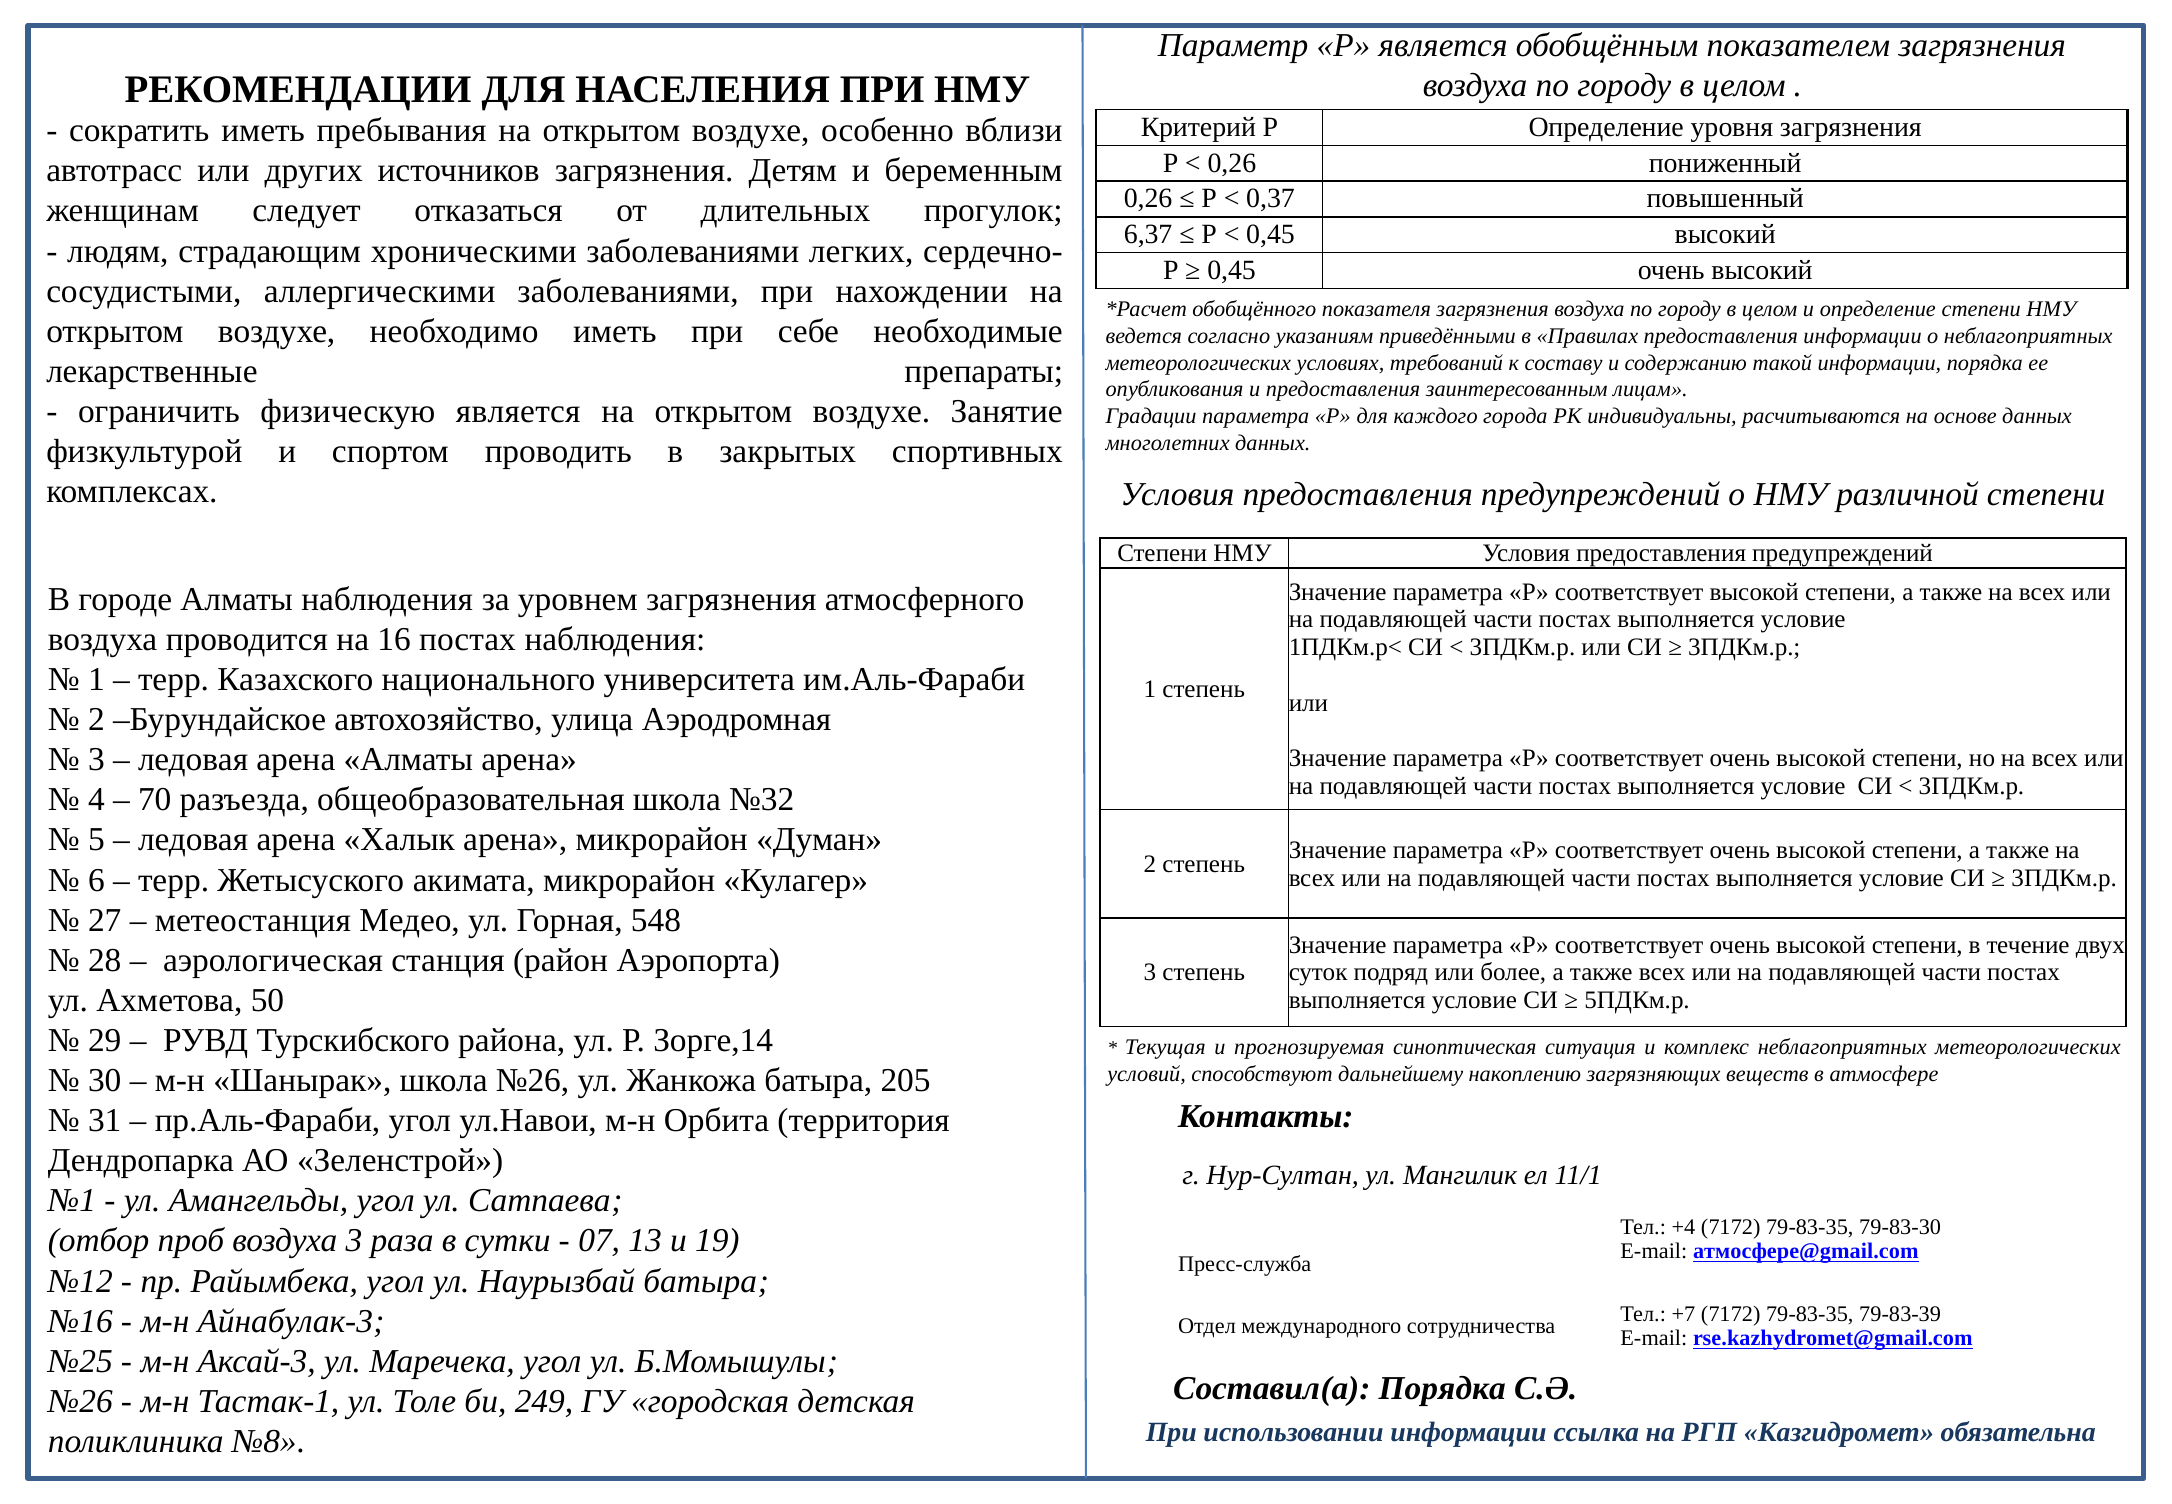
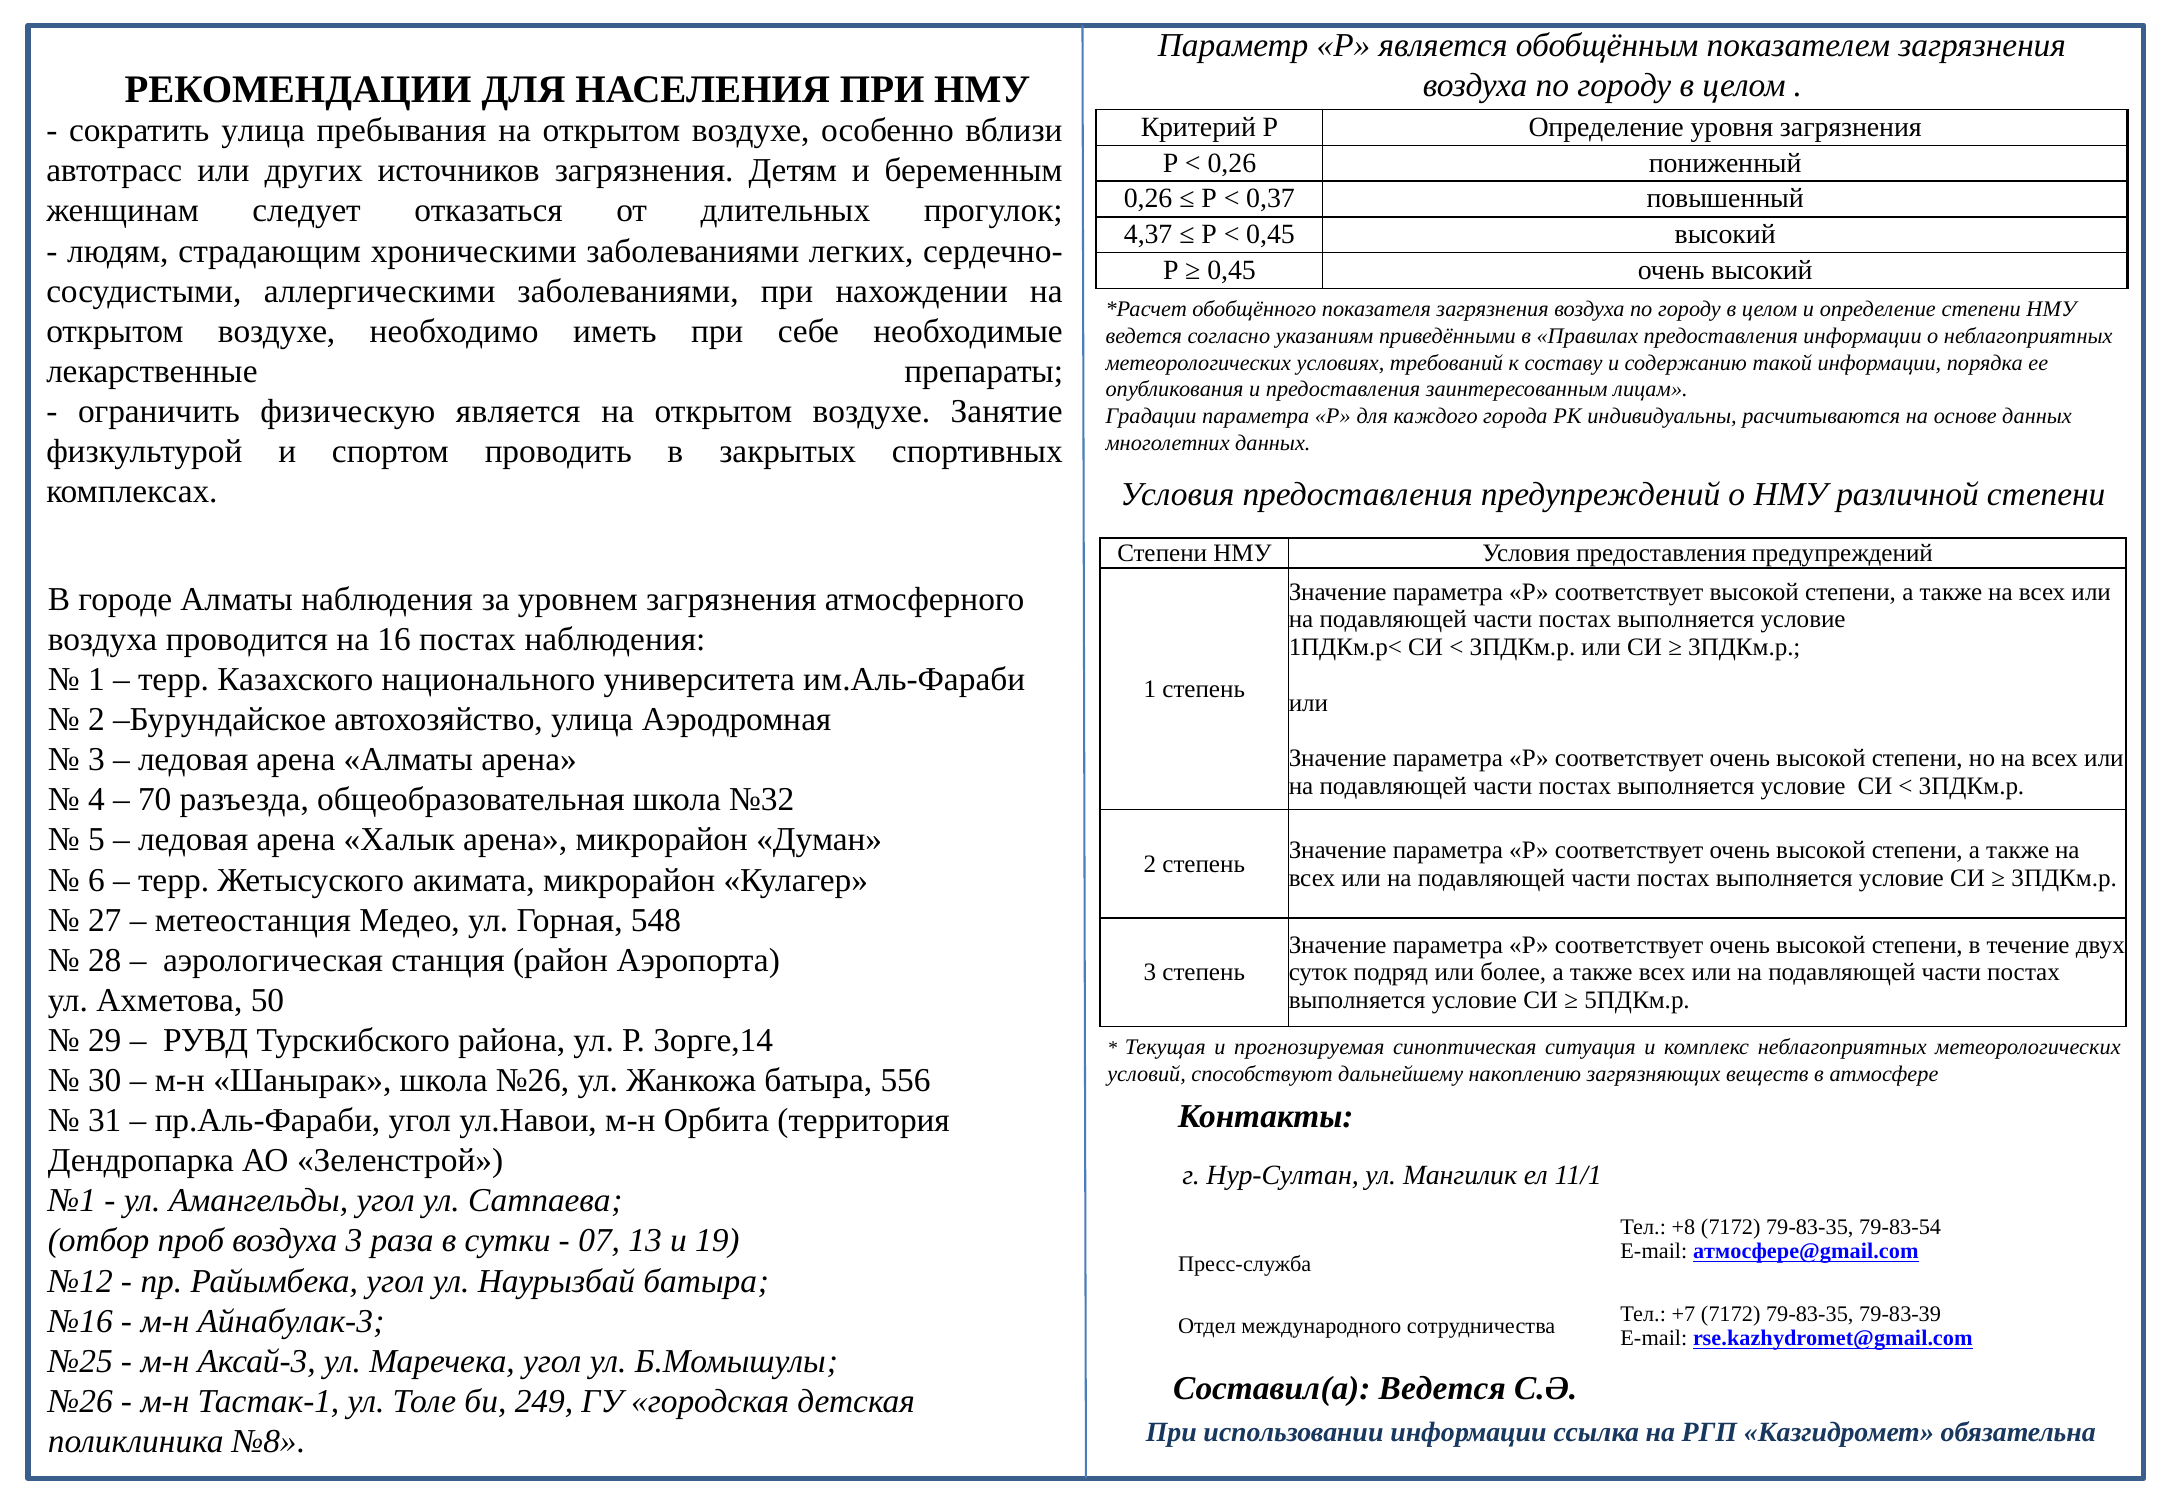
сократить иметь: иметь -> улица
6,37: 6,37 -> 4,37
205: 205 -> 556
+4: +4 -> +8
79-83-30: 79-83-30 -> 79-83-54
Составил(а Порядка: Порядка -> Ведется
